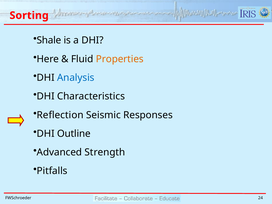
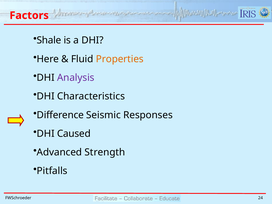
Sorting: Sorting -> Factors
Analysis colour: blue -> purple
Reflection: Reflection -> Difference
Outline: Outline -> Caused
